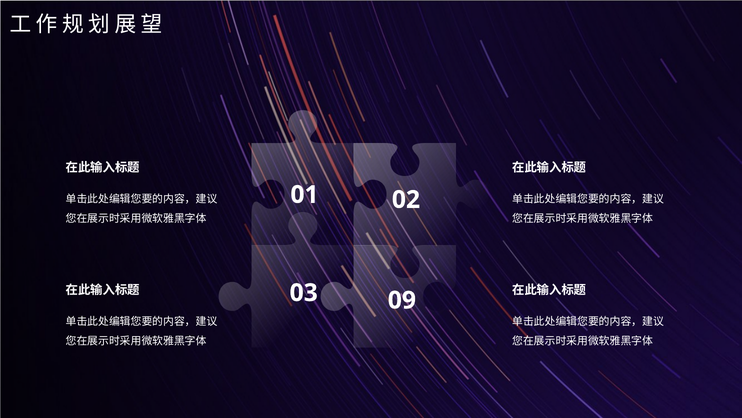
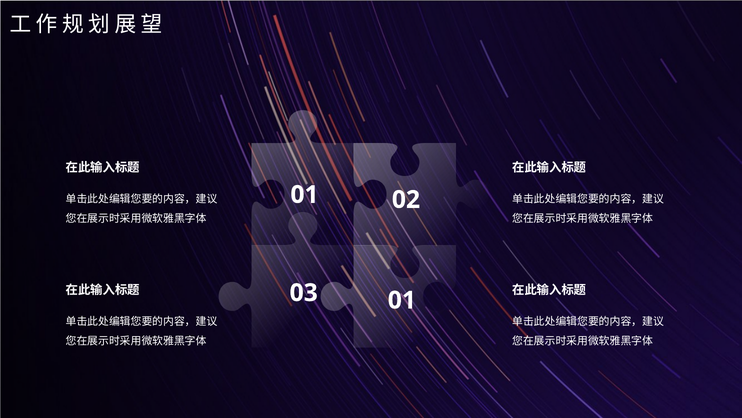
03 09: 09 -> 01
